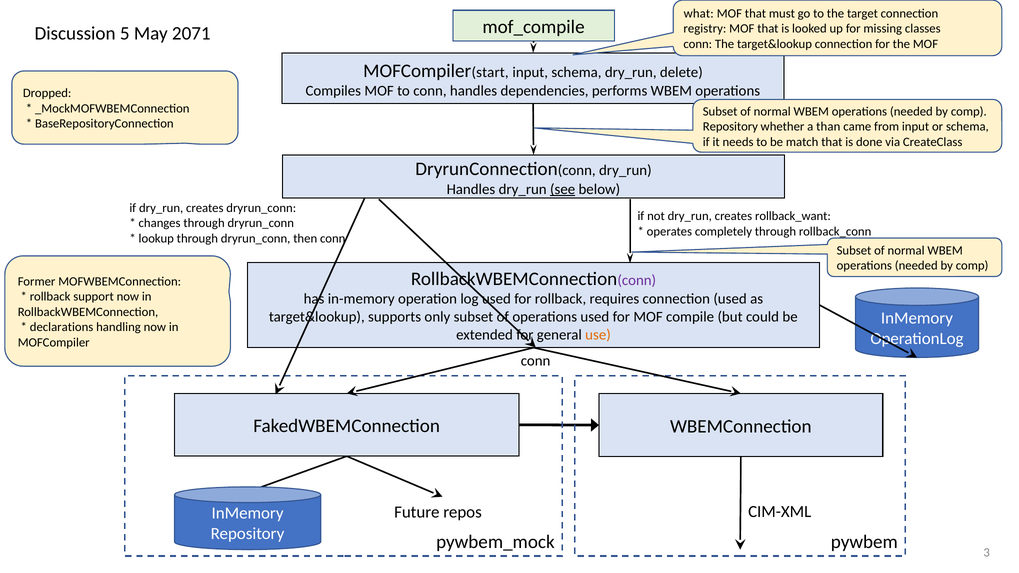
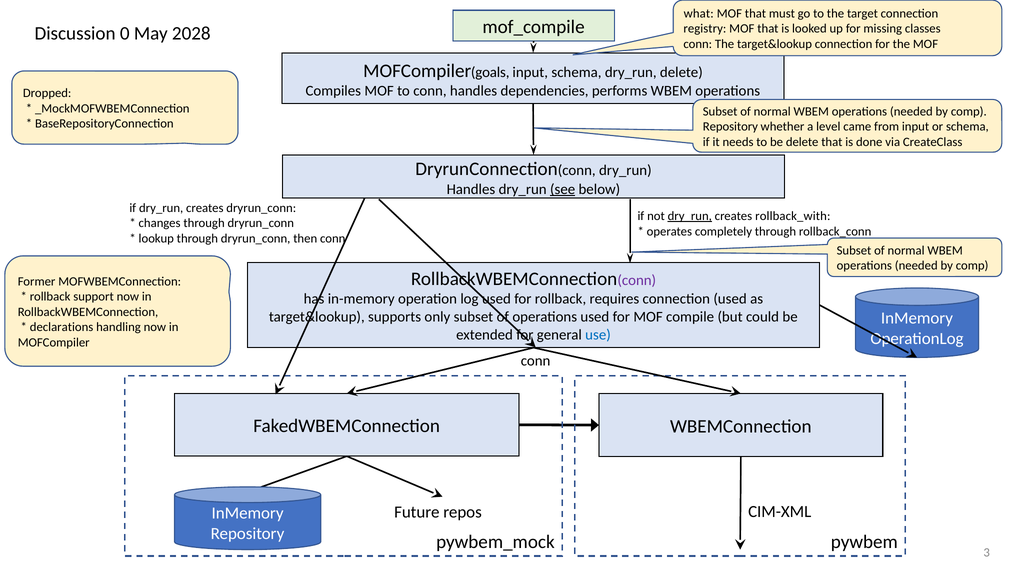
5: 5 -> 0
2071: 2071 -> 2028
start: start -> goals
than: than -> level
be match: match -> delete
dry_run at (690, 216) underline: none -> present
rollback_want: rollback_want -> rollback_with
use colour: orange -> blue
